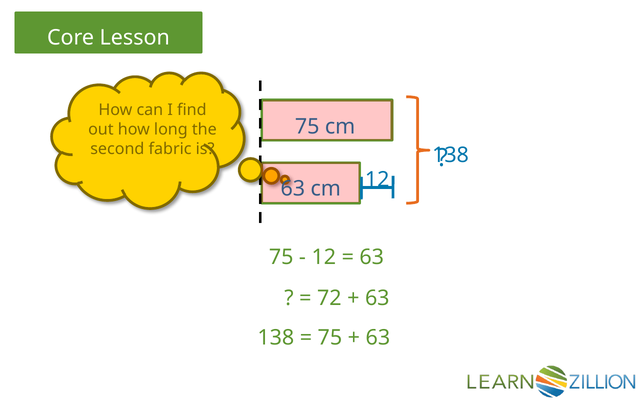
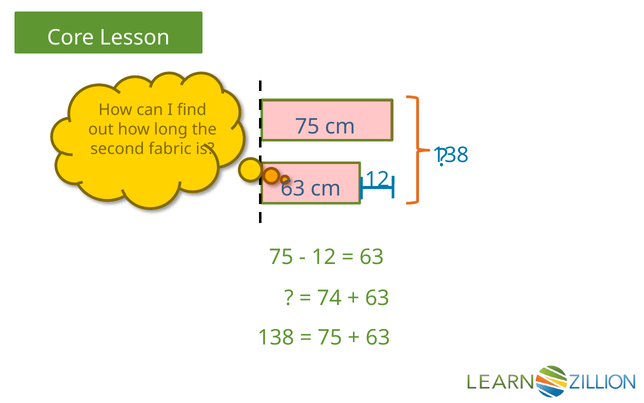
72: 72 -> 74
